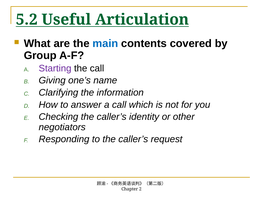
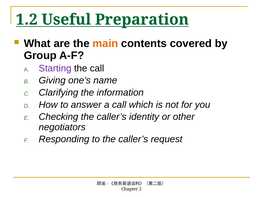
5.2: 5.2 -> 1.2
Articulation: Articulation -> Preparation
main colour: blue -> orange
